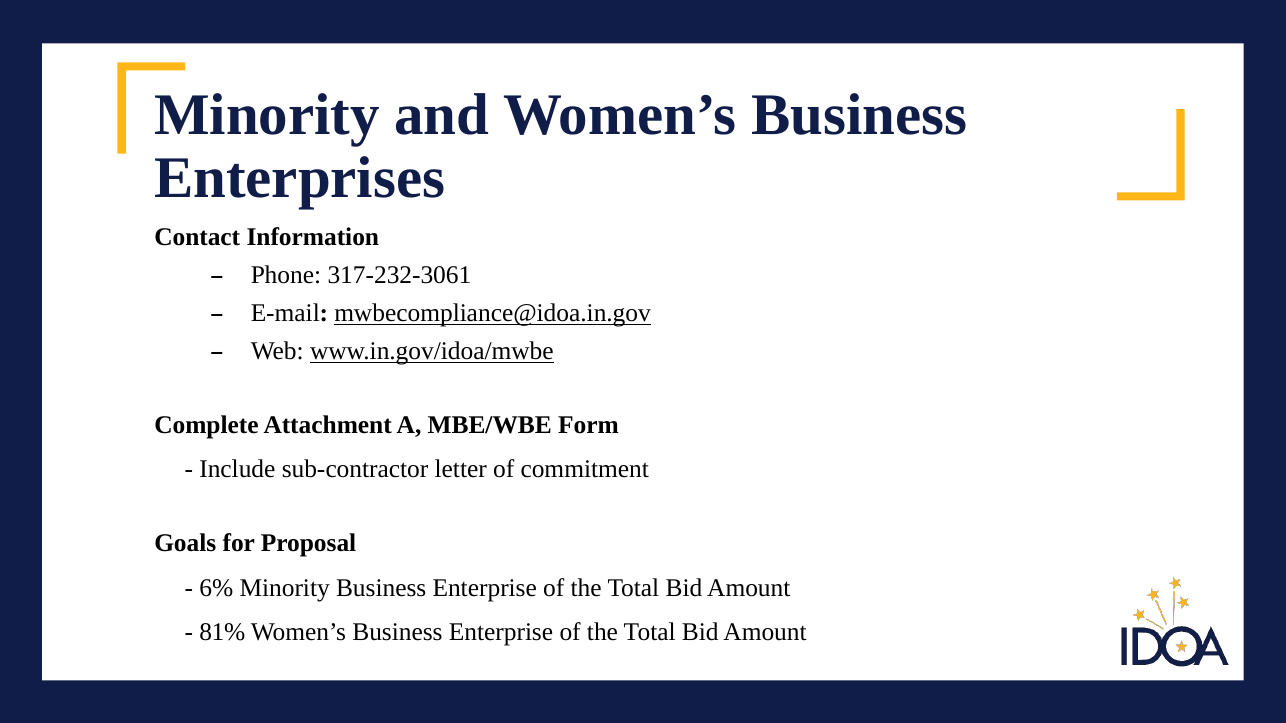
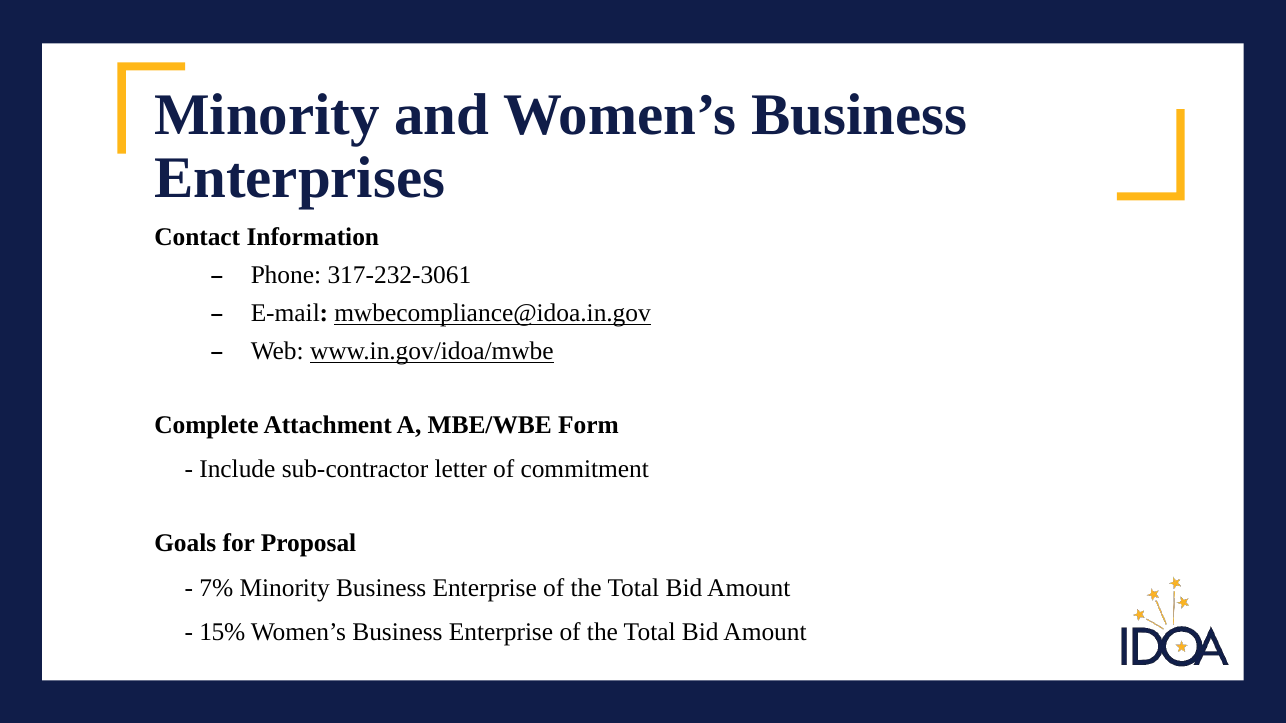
6%: 6% -> 7%
81%: 81% -> 15%
